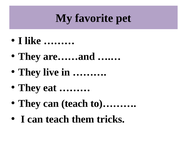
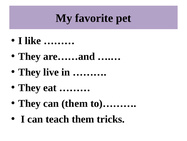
They can teach: teach -> them
